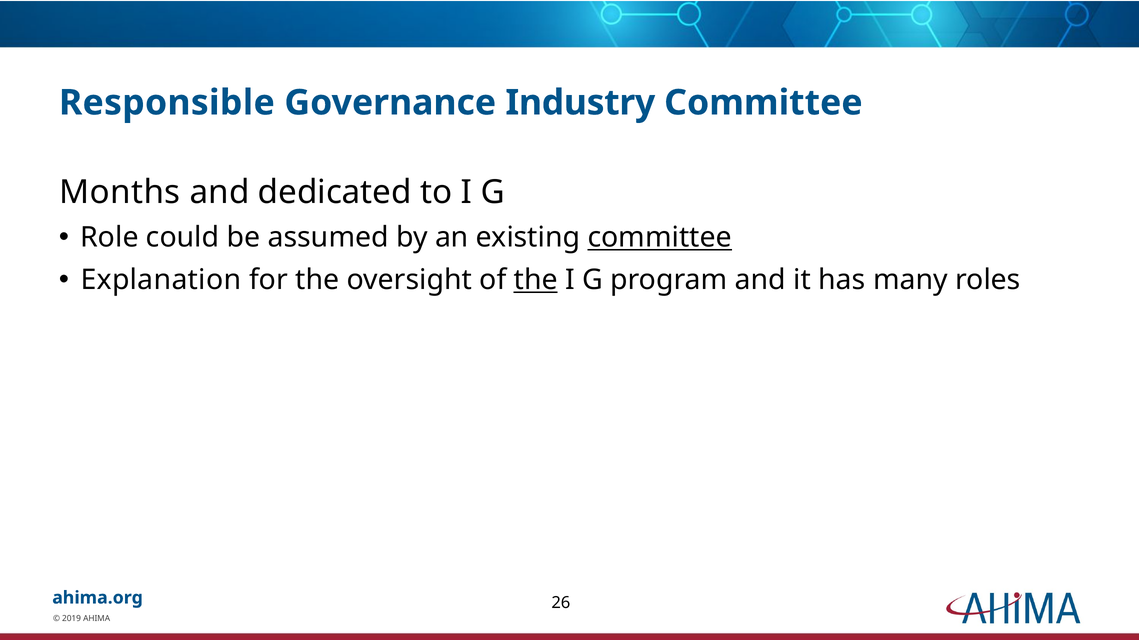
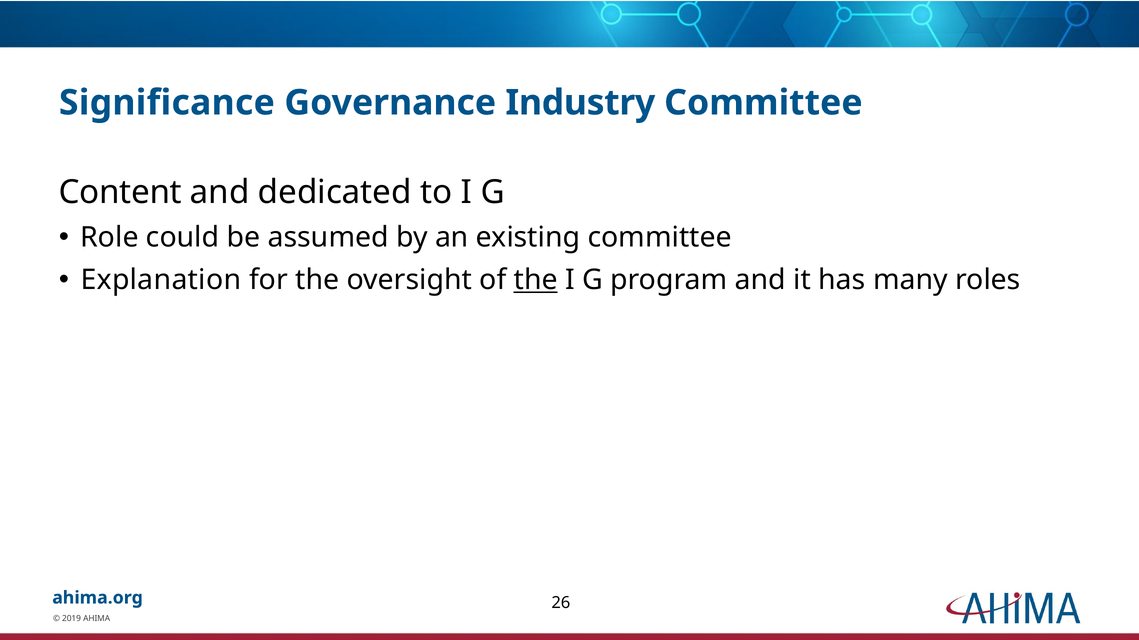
Responsible: Responsible -> Significance
Months: Months -> Content
committee at (660, 238) underline: present -> none
